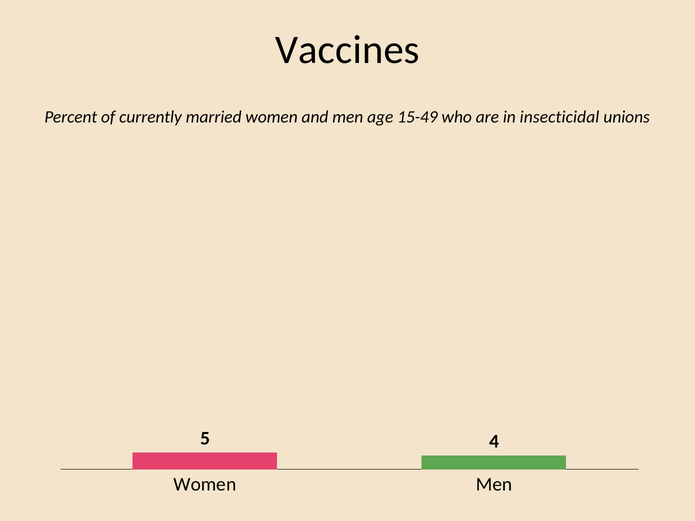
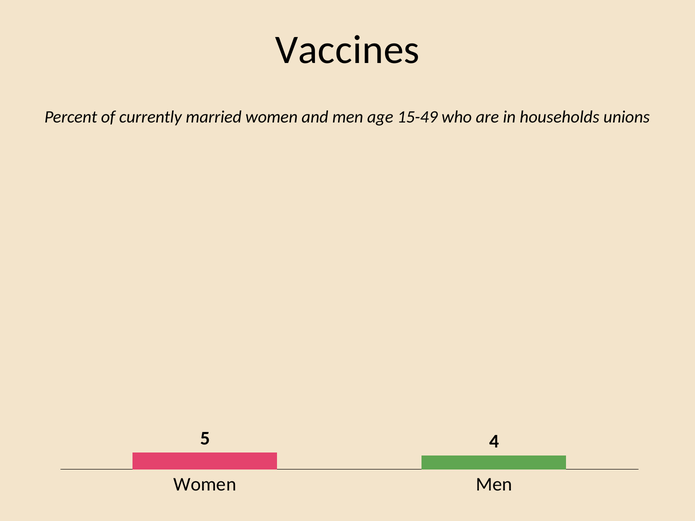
insecticidal: insecticidal -> households
